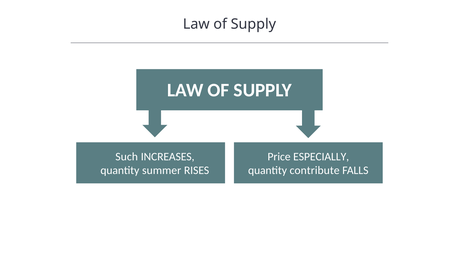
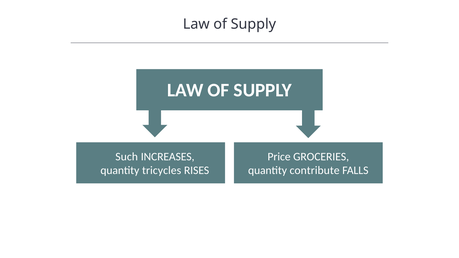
ESPECIALLY: ESPECIALLY -> GROCERIES
summer: summer -> tricycles
